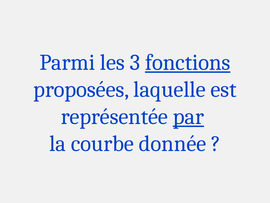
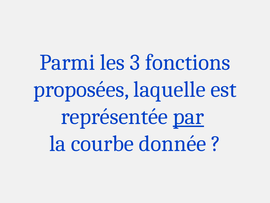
fonctions underline: present -> none
